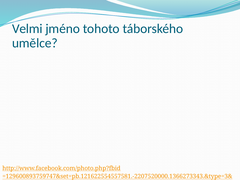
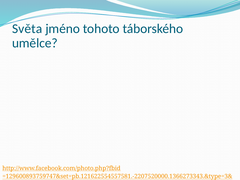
Velmi: Velmi -> Světa
